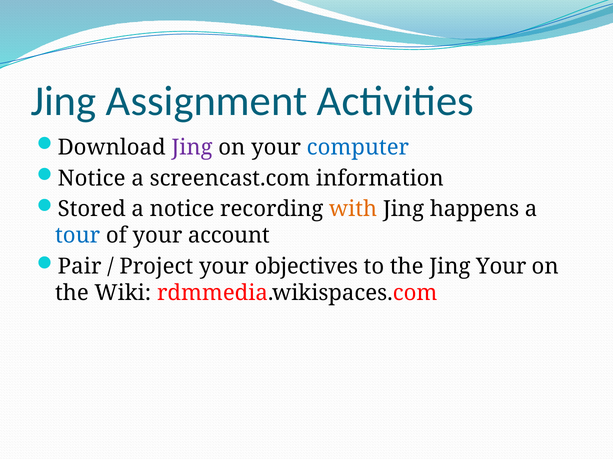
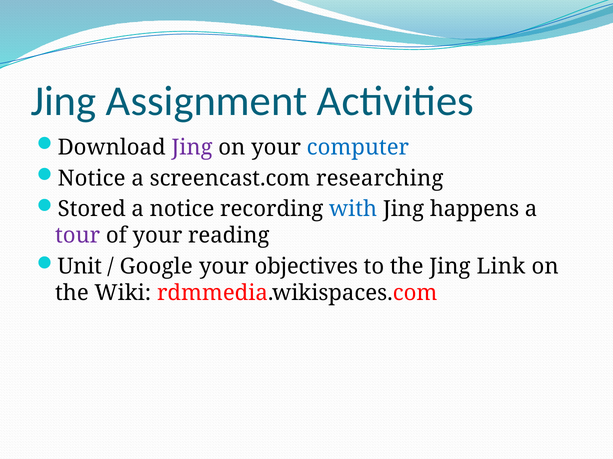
information: information -> researching
with colour: orange -> blue
tour colour: blue -> purple
account: account -> reading
Pair: Pair -> Unit
Project: Project -> Google
Jing Your: Your -> Link
